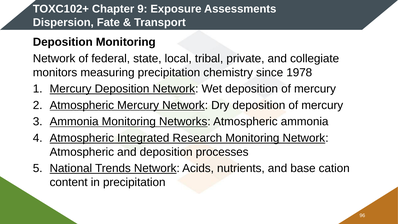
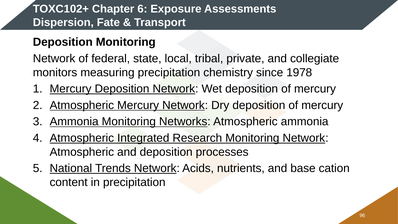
9: 9 -> 6
